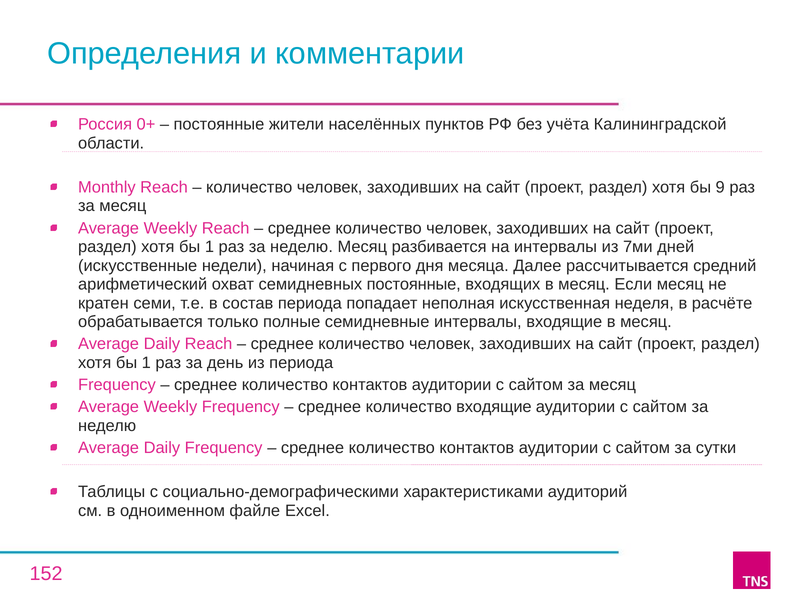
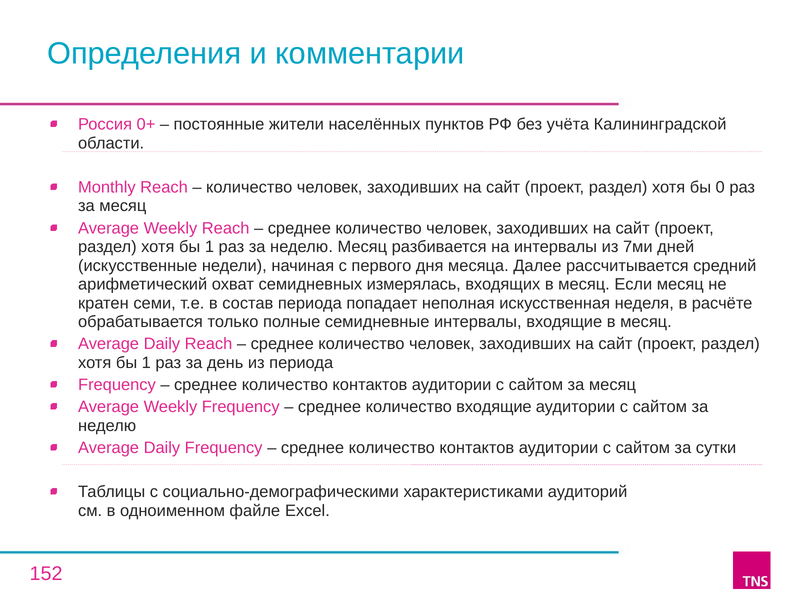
9: 9 -> 0
семидневных постоянные: постоянные -> измерялась
